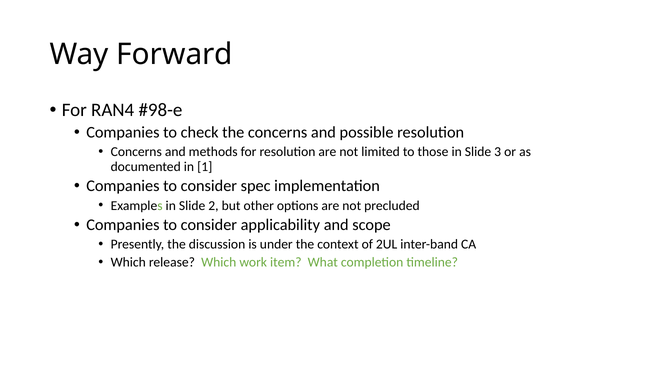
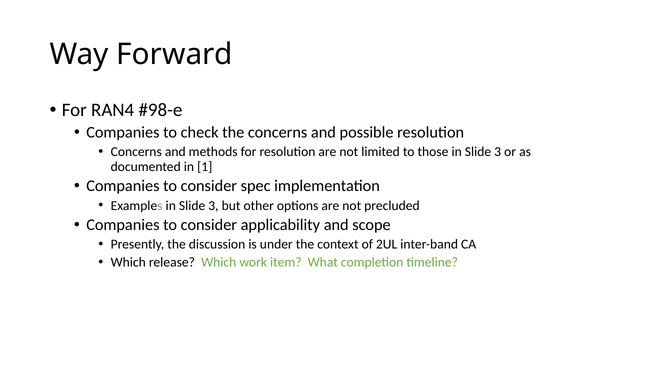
Examples in Slide 2: 2 -> 3
